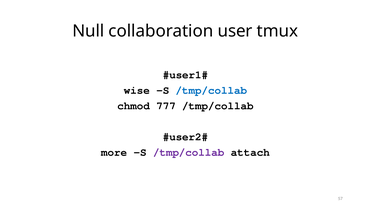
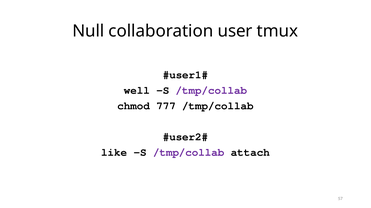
wise: wise -> well
/tmp/collab at (211, 91) colour: blue -> purple
more: more -> like
